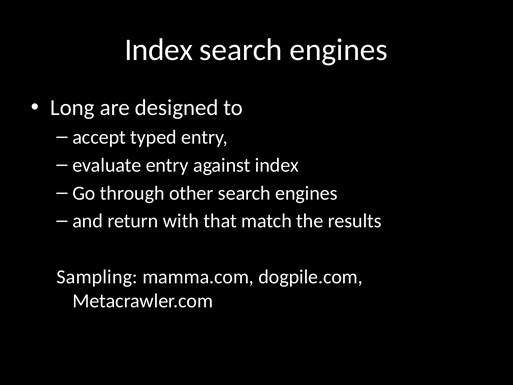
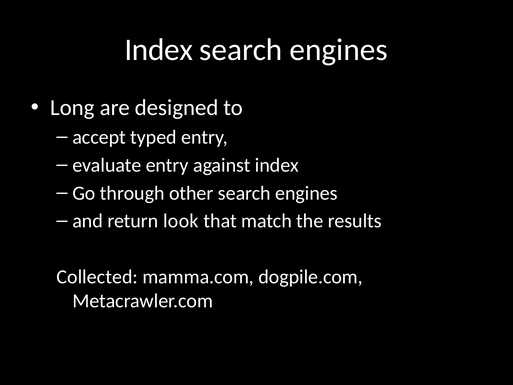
with: with -> look
Sampling: Sampling -> Collected
